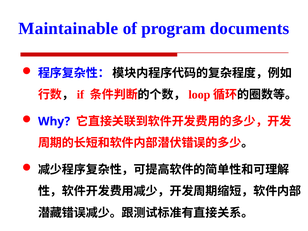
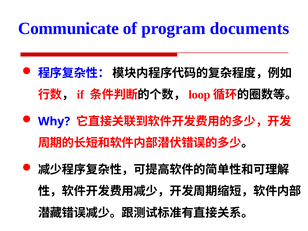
Maintainable: Maintainable -> Communicate
